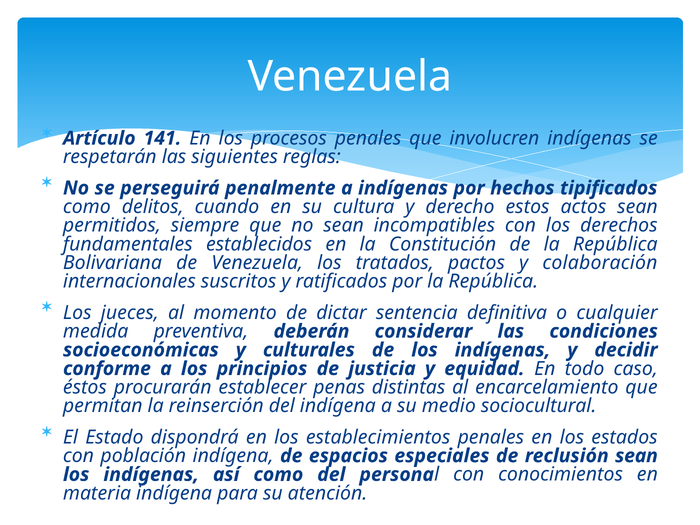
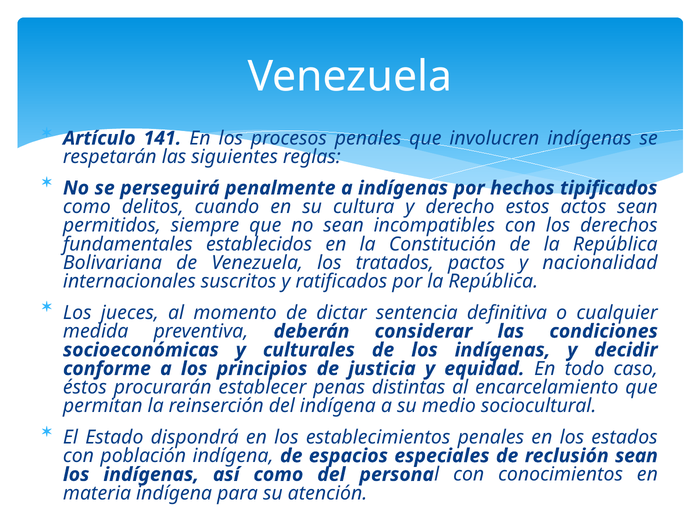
colaboración: colaboración -> nacionalidad
